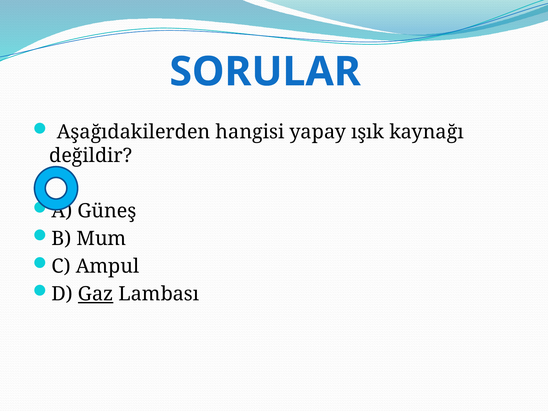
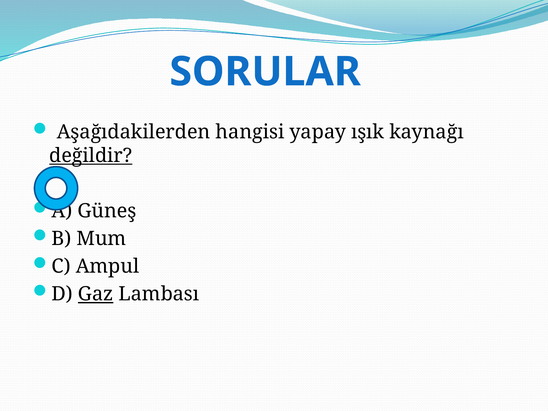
değildir underline: none -> present
